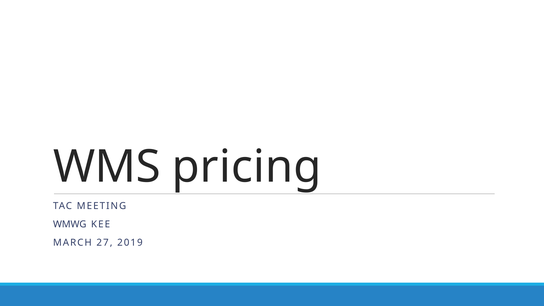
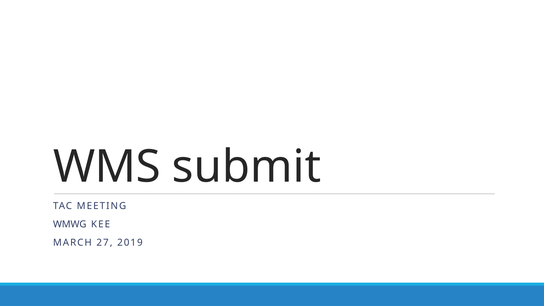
pricing: pricing -> submit
